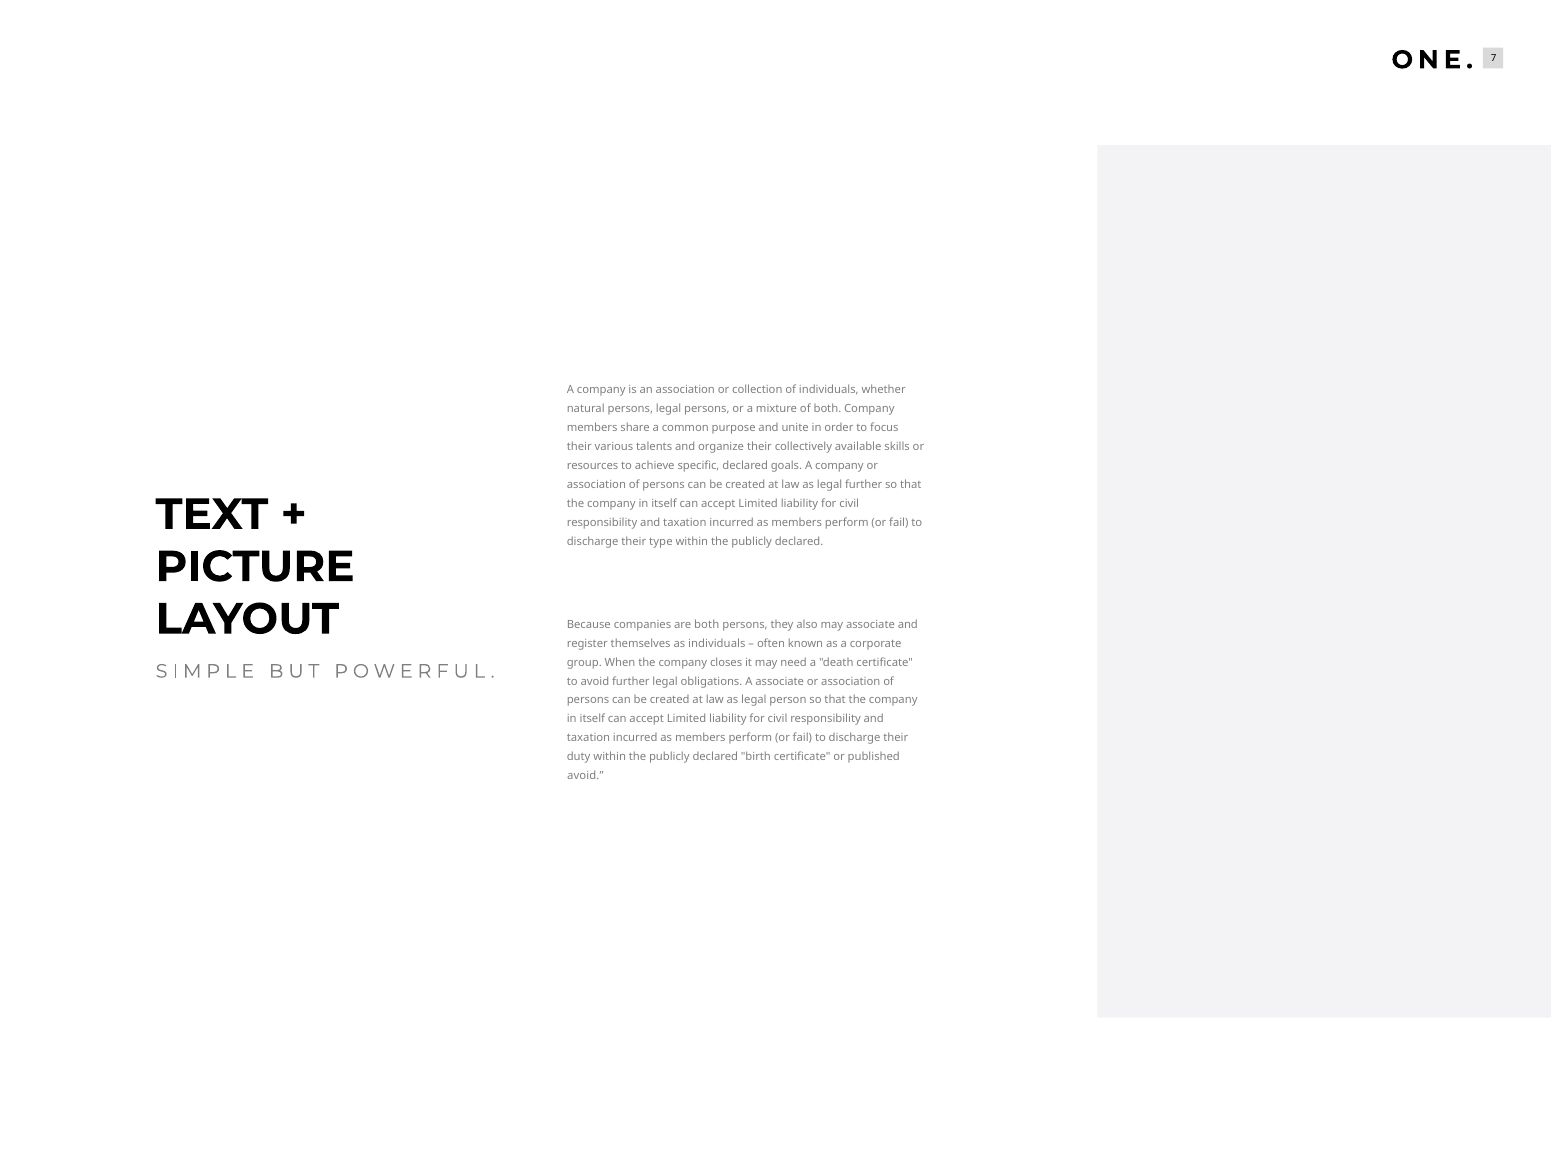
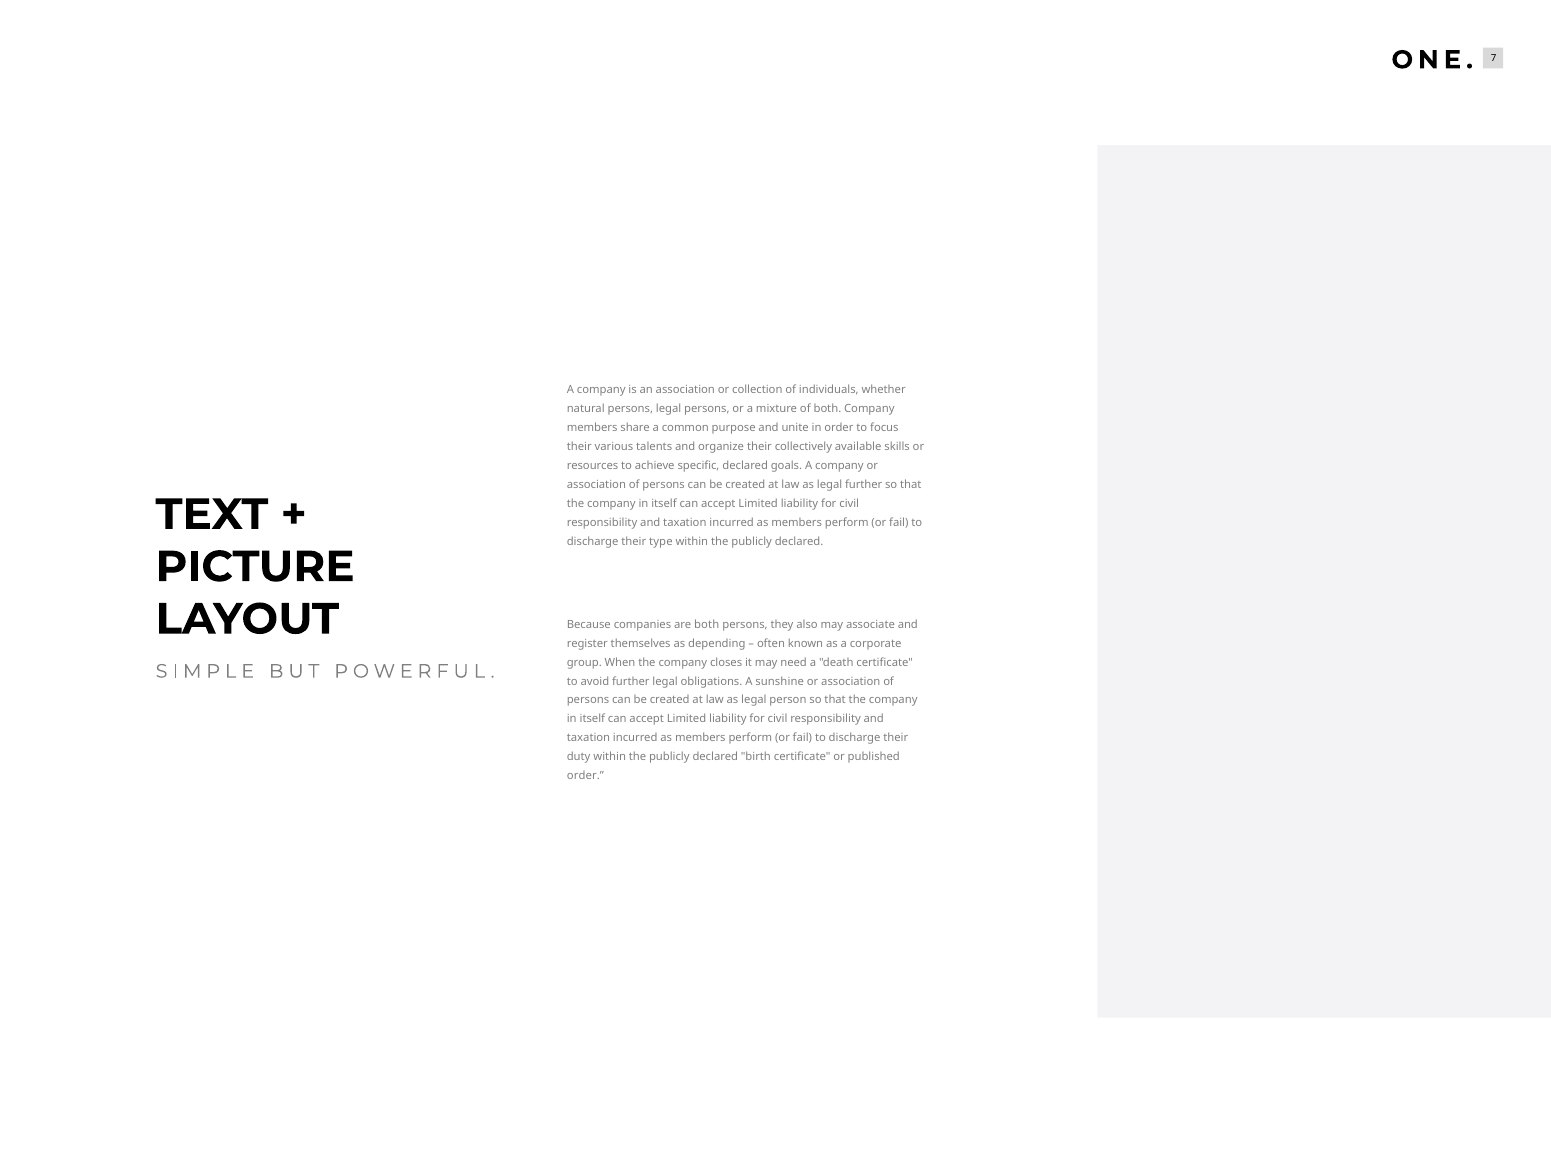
as individuals: individuals -> depending
A associate: associate -> sunshine
avoid at (585, 776): avoid -> order
